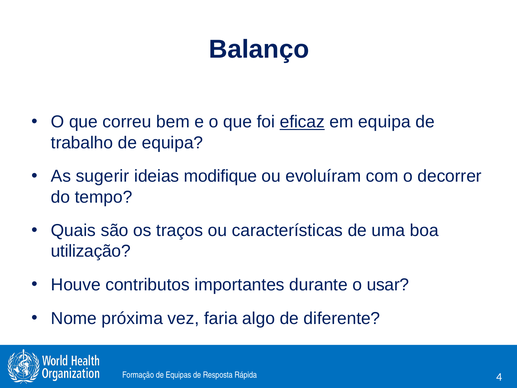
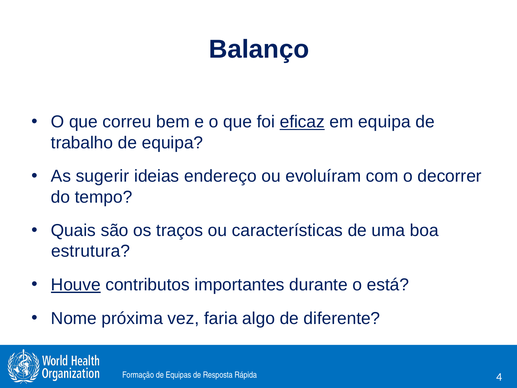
modifique: modifique -> endereço
utilização: utilização -> estrutura
Houve underline: none -> present
usar: usar -> está
